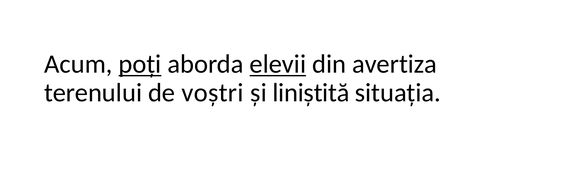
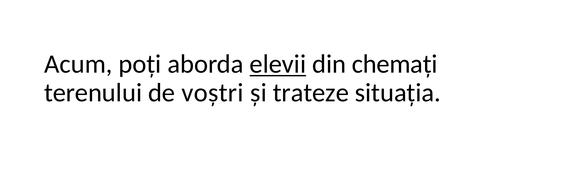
poți underline: present -> none
avertiza: avertiza -> chemați
liniștită: liniștită -> trateze
